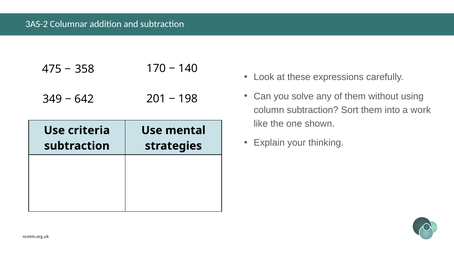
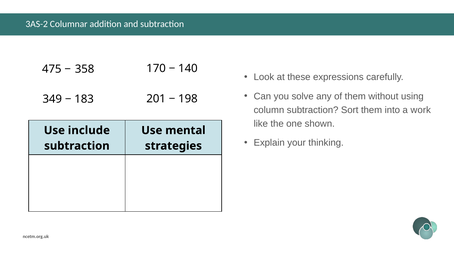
642: 642 -> 183
criteria: criteria -> include
